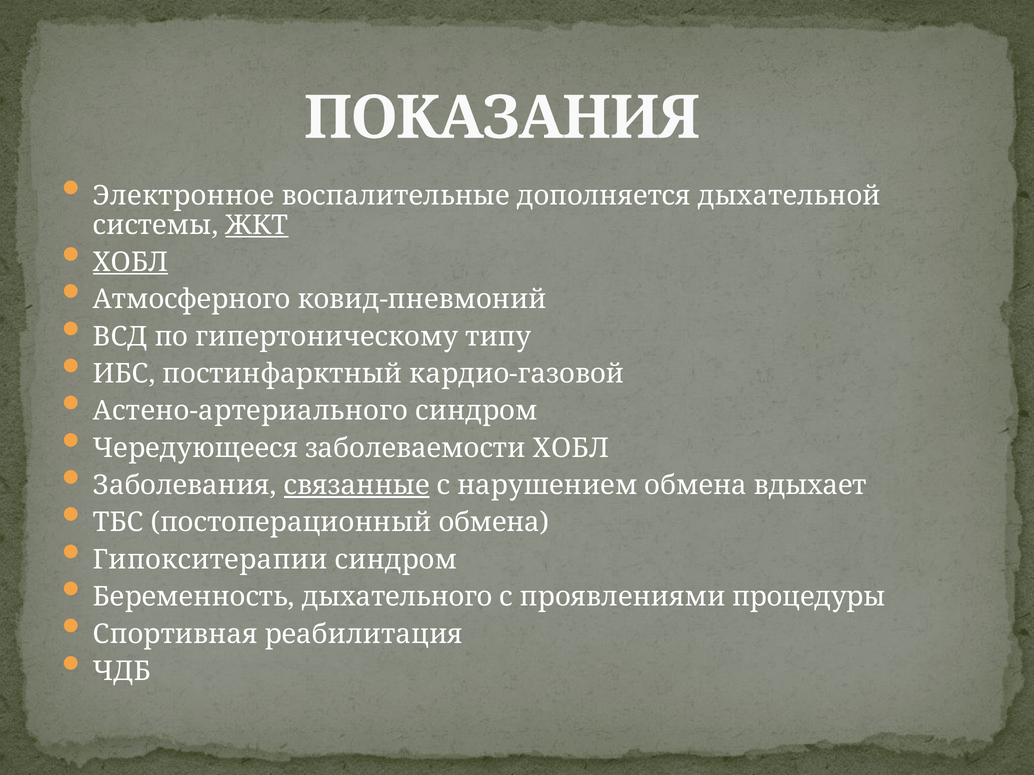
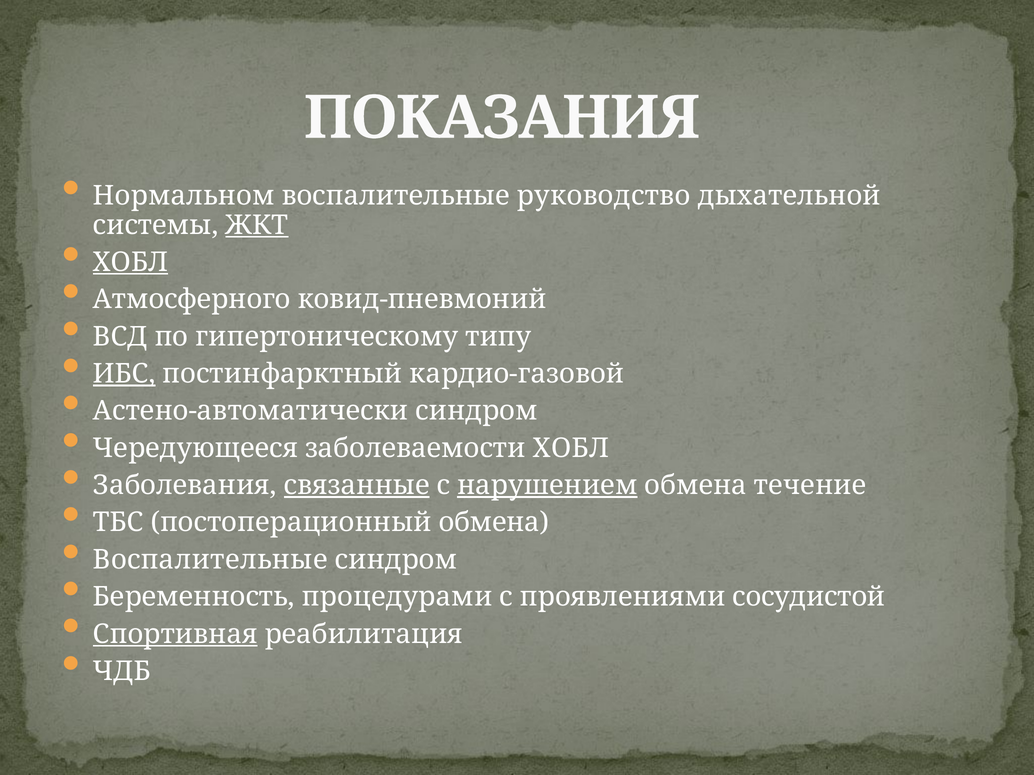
Электронное: Электронное -> Нормальном
дополняется: дополняется -> руководство
ИБС underline: none -> present
Астено-артериального: Астено-артериального -> Астено-автоматически
нарушением underline: none -> present
вдыхает: вдыхает -> течение
Гипокситерапии at (210, 560): Гипокситерапии -> Воспалительные
дыхательного: дыхательного -> процедурами
процедуры: процедуры -> сосудистой
Спортивная underline: none -> present
